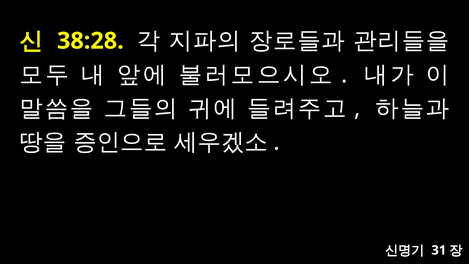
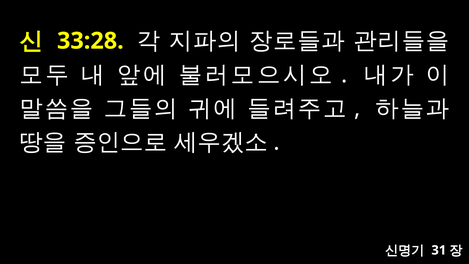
38:28: 38:28 -> 33:28
